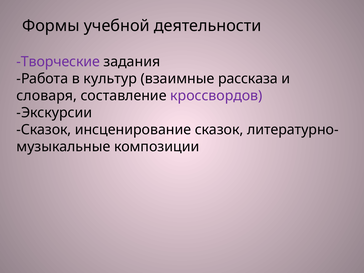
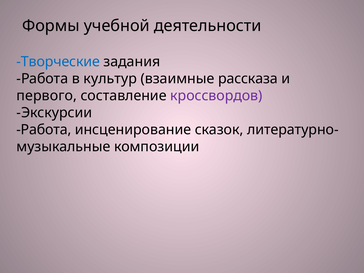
Творческие colour: purple -> blue
словаря: словаря -> первого
Сказок at (44, 130): Сказок -> Работа
